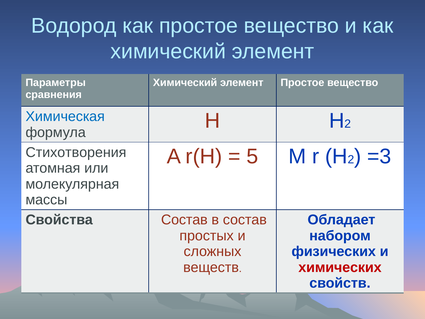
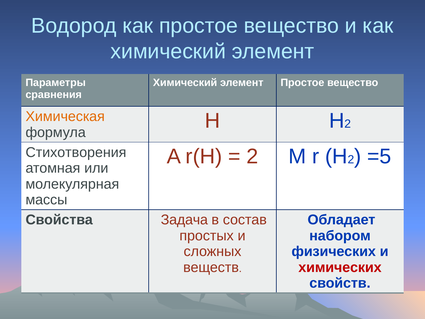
Химическая colour: blue -> orange
5 at (252, 156): 5 -> 2
=3: =3 -> =5
Свойства Состав: Состав -> Задача
